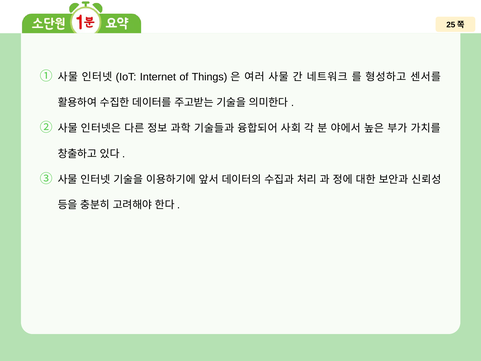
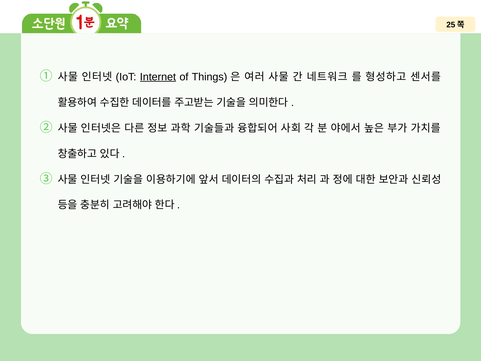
Internet underline: none -> present
